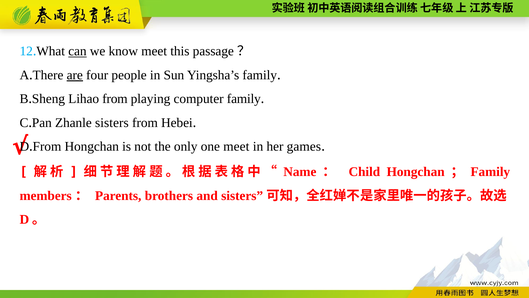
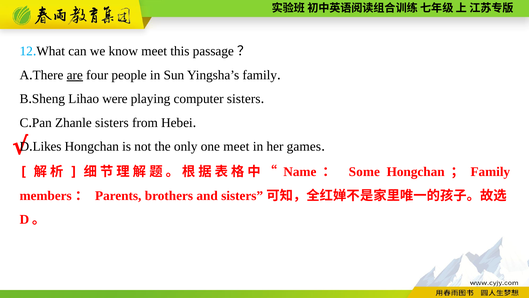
can underline: present -> none
Lihao from: from -> were
computer family: family -> sisters
From at (47, 146): From -> Likes
Child: Child -> Some
